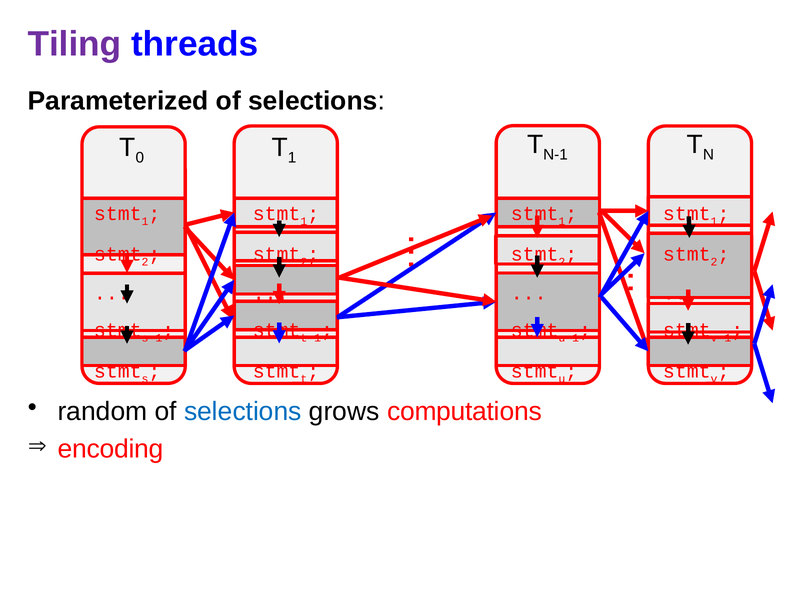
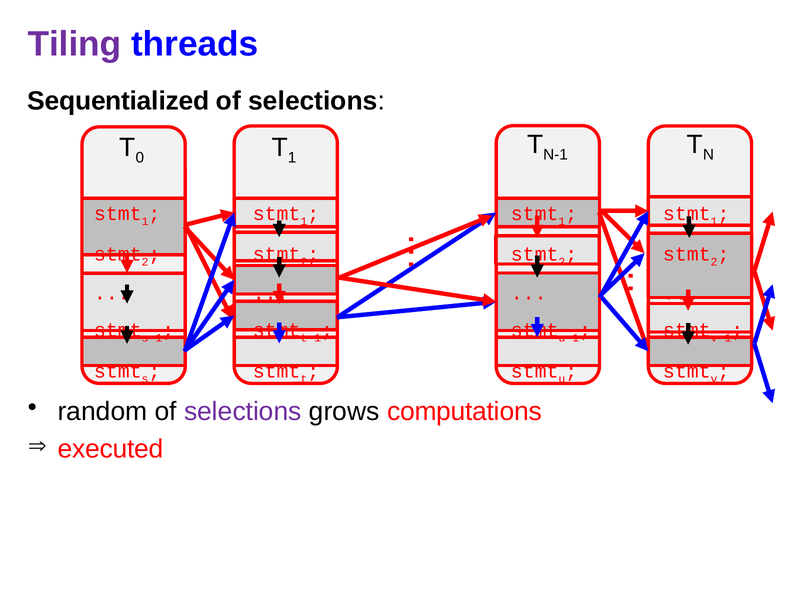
Parameterized: Parameterized -> Sequentialized
selections at (243, 412) colour: blue -> purple
encoding: encoding -> executed
